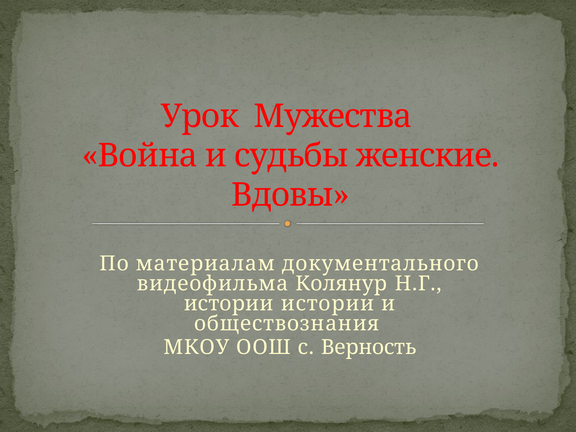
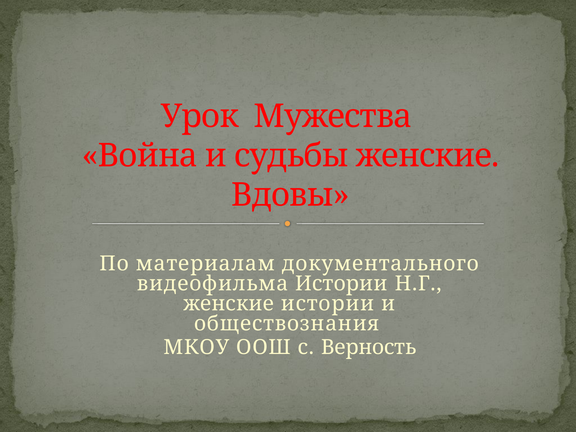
видеофильма Колянур: Колянур -> Истории
истории at (229, 304): истории -> женские
